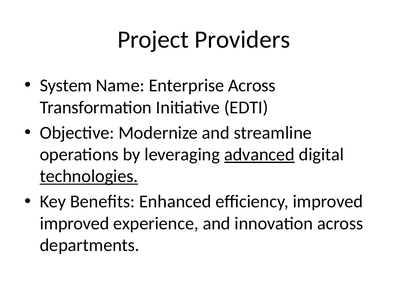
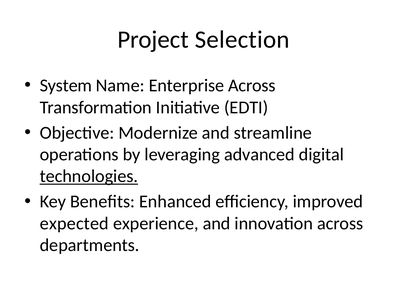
Providers: Providers -> Selection
advanced underline: present -> none
improved at (75, 223): improved -> expected
